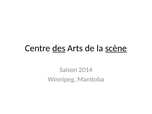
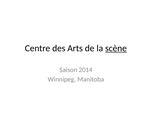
des underline: present -> none
